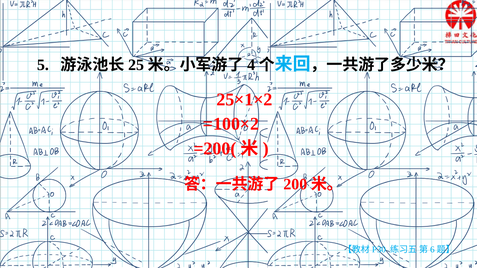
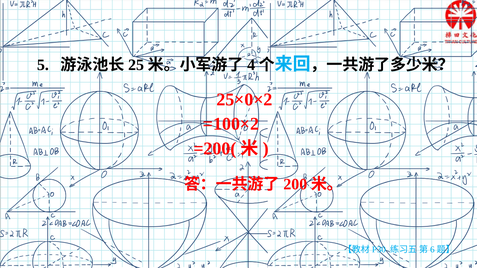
25×1×2: 25×1×2 -> 25×0×2
